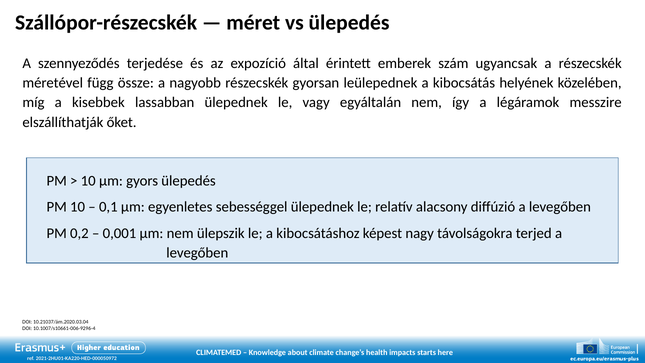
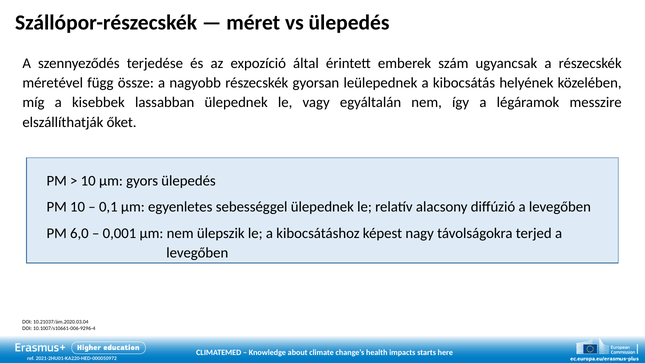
0,2: 0,2 -> 6,0
